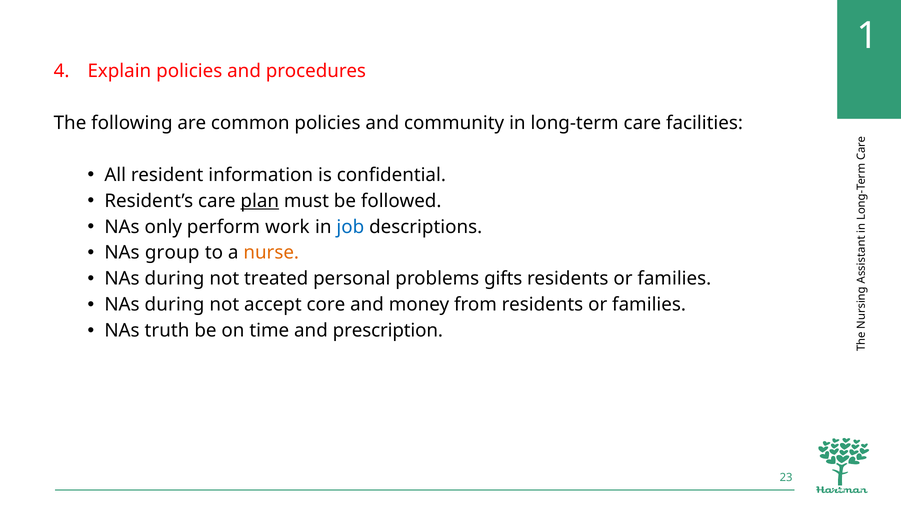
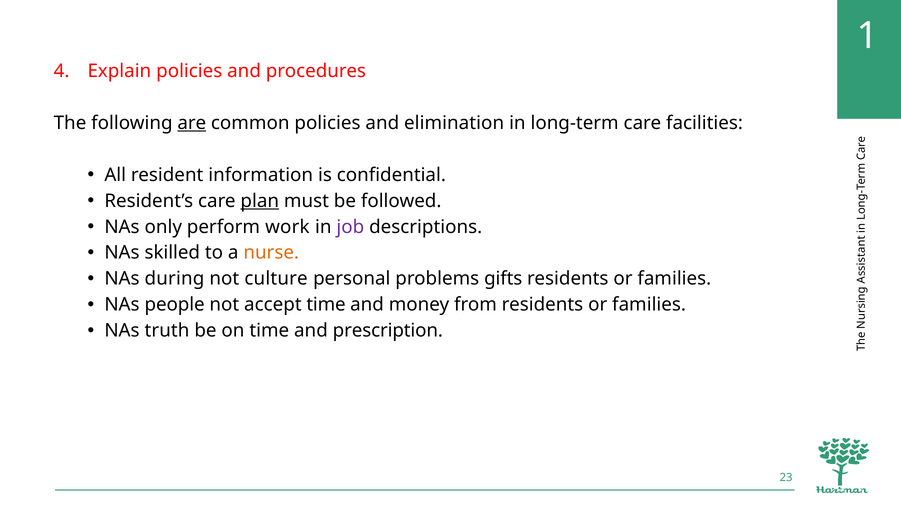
are underline: none -> present
community: community -> elimination
job colour: blue -> purple
group: group -> skilled
treated: treated -> culture
during at (174, 305): during -> people
accept core: core -> time
